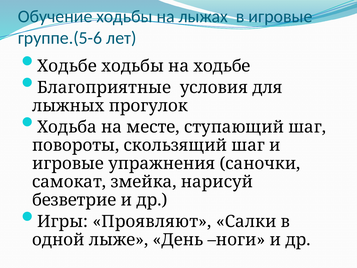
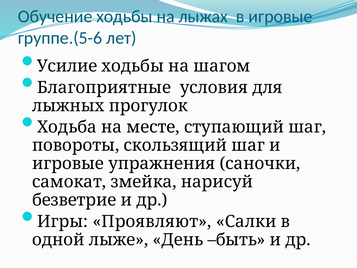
Ходьбе at (67, 66): Ходьбе -> Усилие
на ходьбе: ходьбе -> шагом
ноги: ноги -> быть
